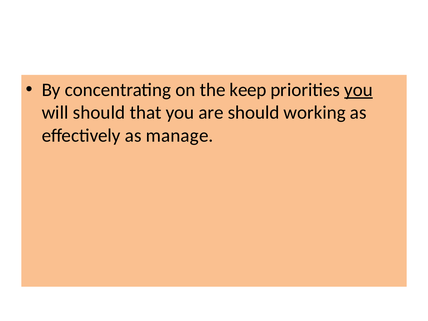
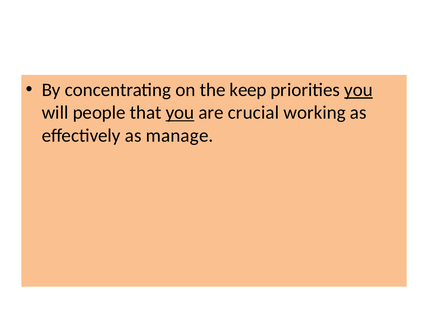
will should: should -> people
you at (180, 113) underline: none -> present
are should: should -> crucial
